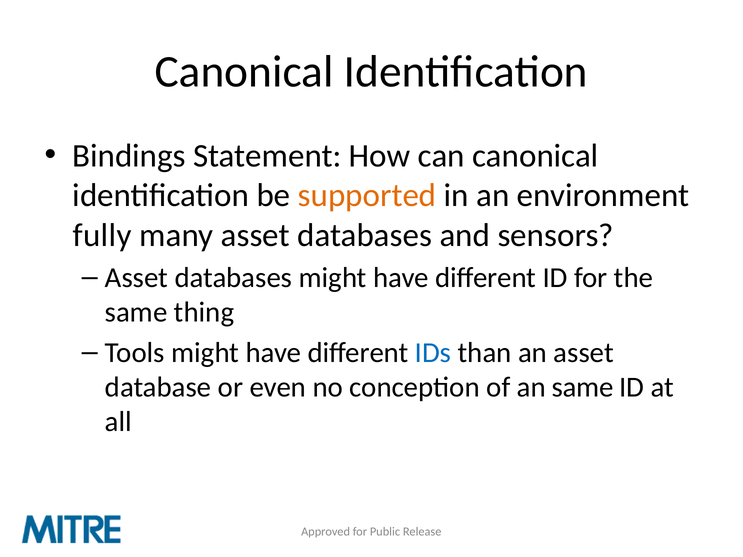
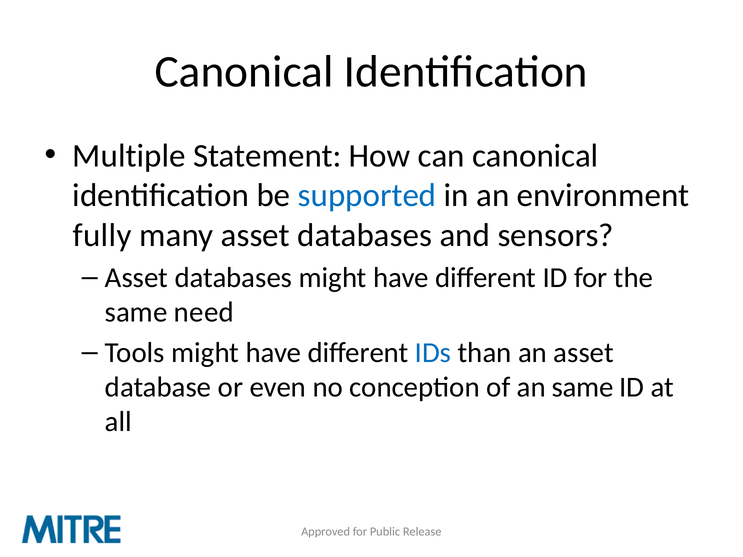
Bindings: Bindings -> Multiple
supported colour: orange -> blue
thing: thing -> need
